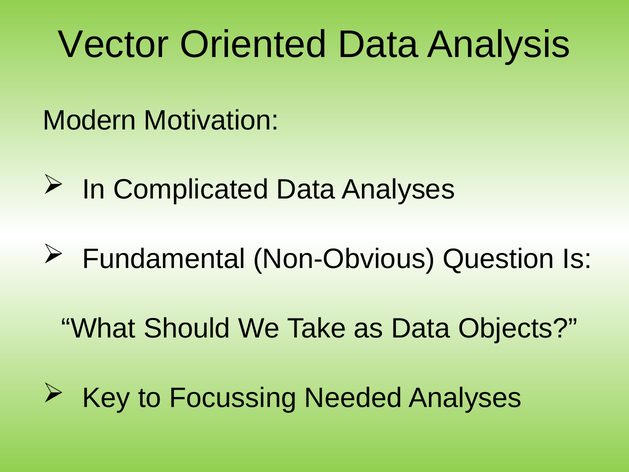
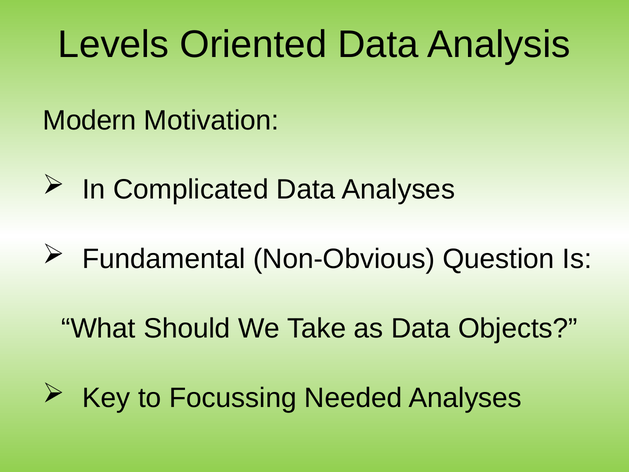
Vector: Vector -> Levels
